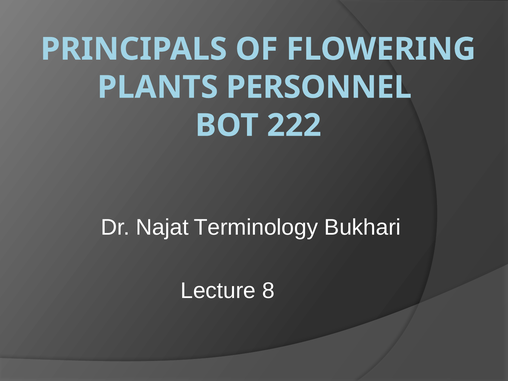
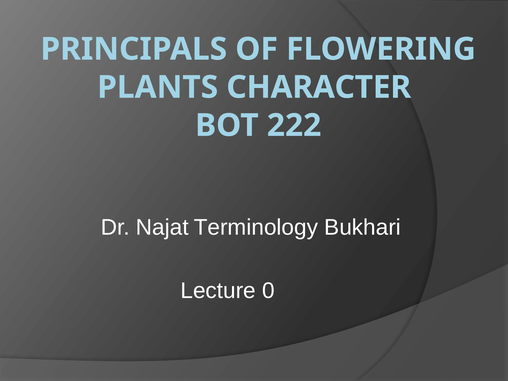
PERSONNEL: PERSONNEL -> CHARACTER
8: 8 -> 0
